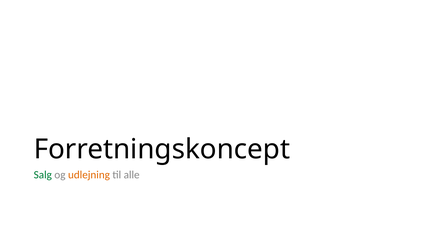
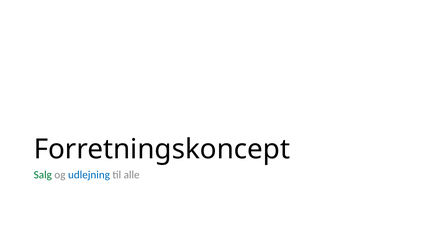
udlejning colour: orange -> blue
